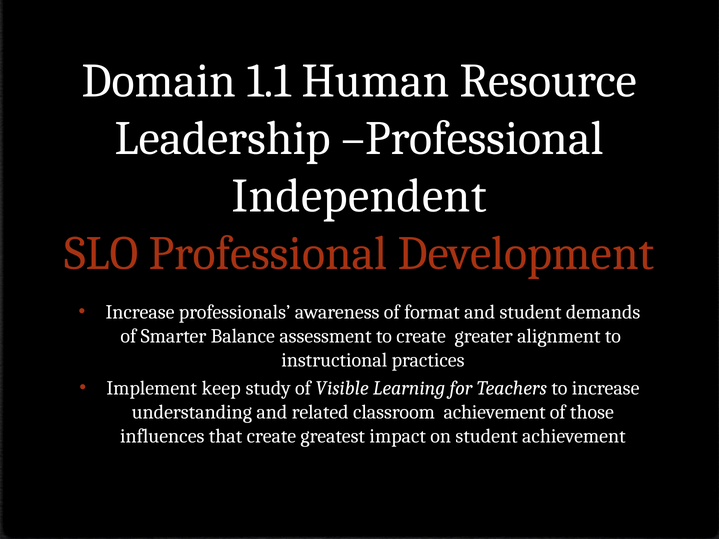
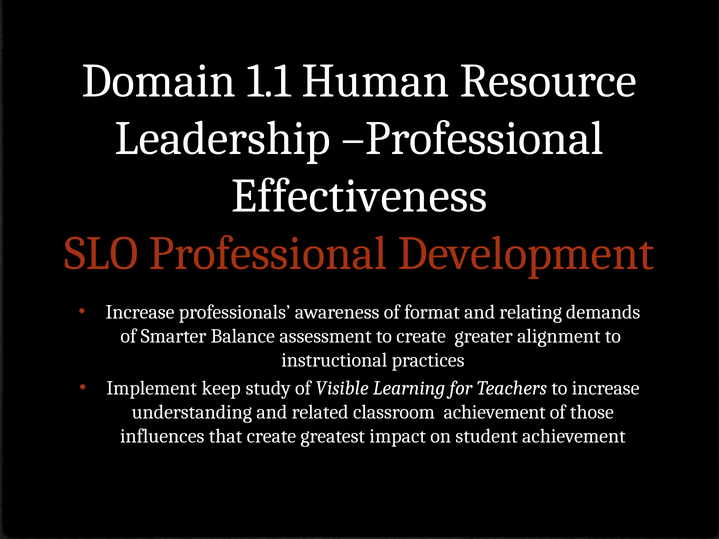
Independent: Independent -> Effectiveness
and student: student -> relating
